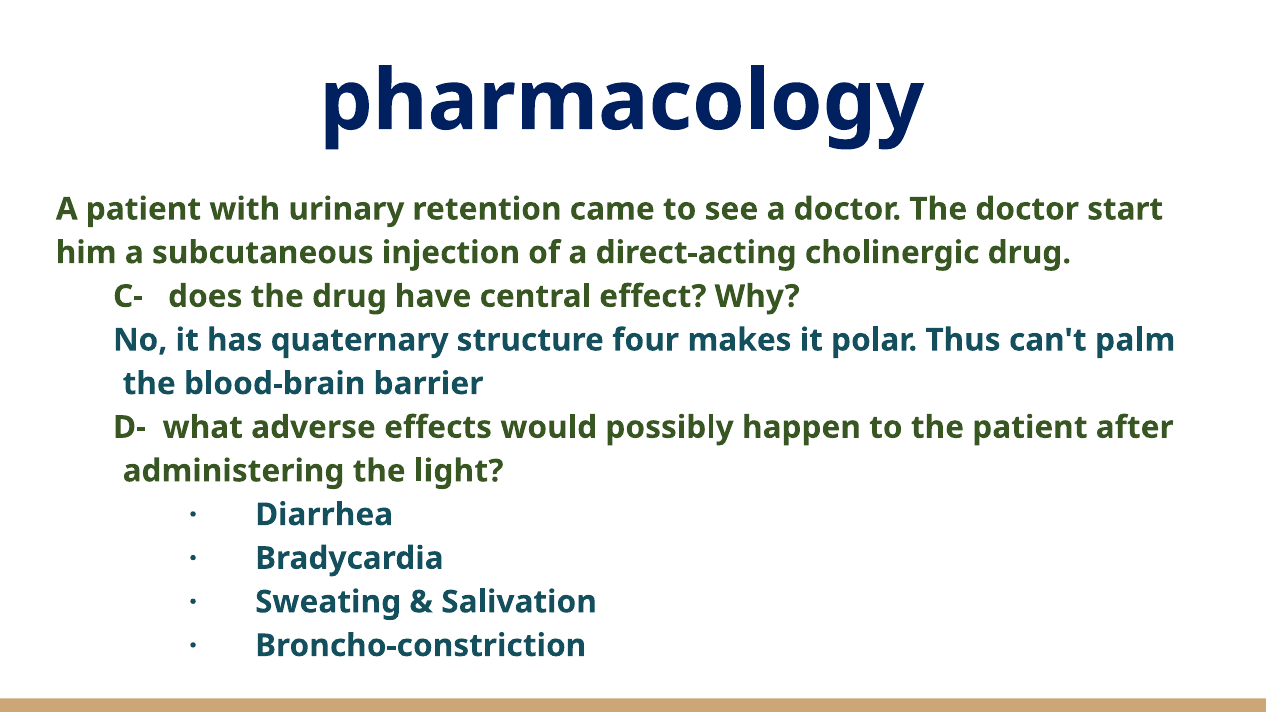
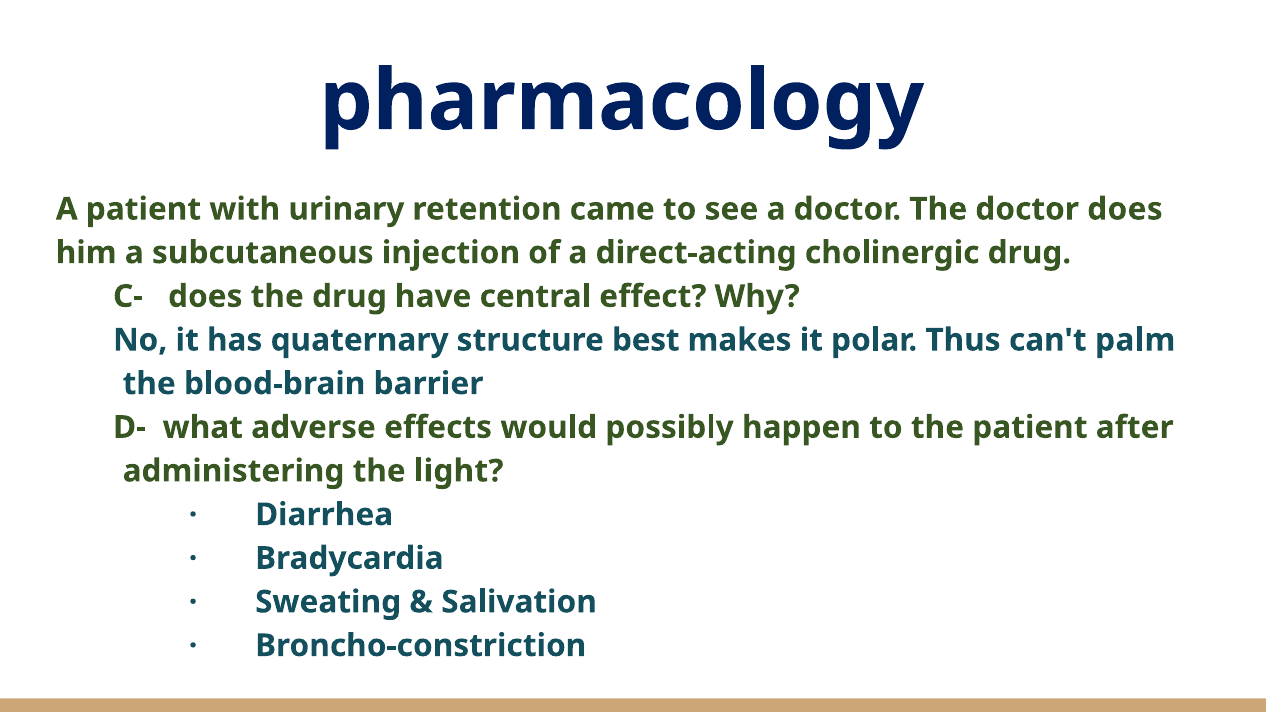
start at (1125, 209): start -> does
four: four -> best
